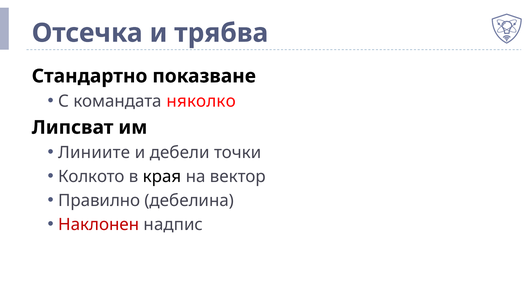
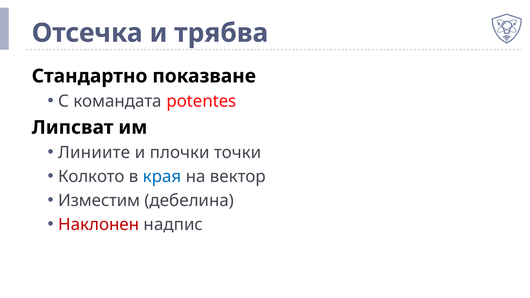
няколко: няколко -> potentes
дебели: дебели -> плочки
края colour: black -> blue
Правилно: Правилно -> Изместим
